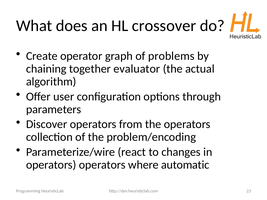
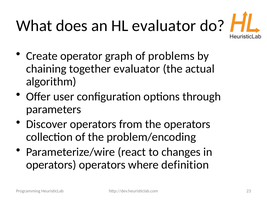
HL crossover: crossover -> evaluator
automatic: automatic -> definition
